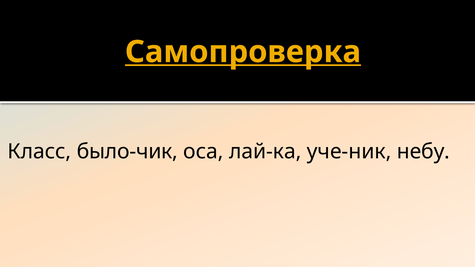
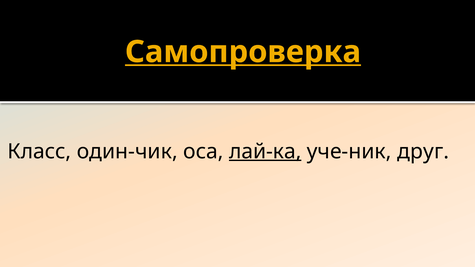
было-чик: было-чик -> один-чик
лай-ка underline: none -> present
небу: небу -> друг
